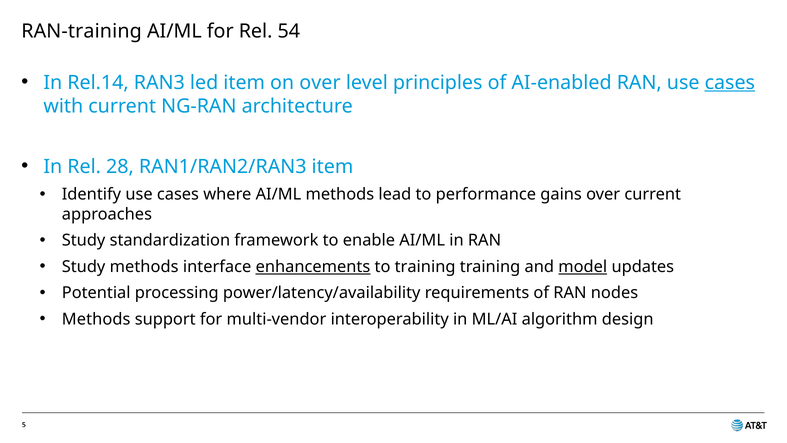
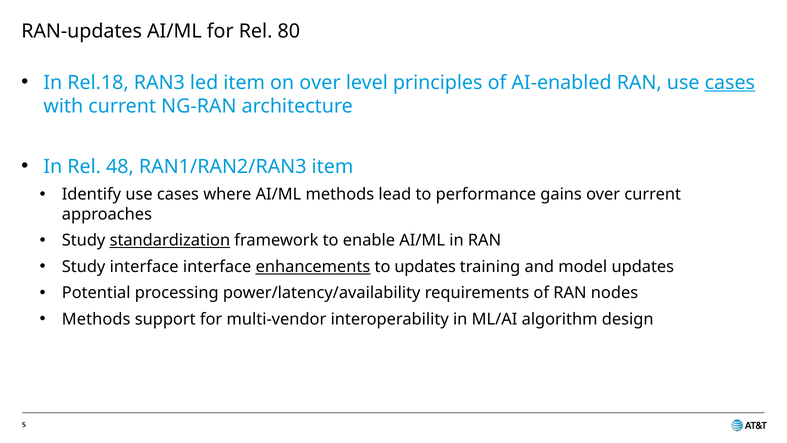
RAN-training: RAN-training -> RAN-updates
54: 54 -> 80
Rel.14: Rel.14 -> Rel.18
28: 28 -> 48
standardization underline: none -> present
Study methods: methods -> interface
to training: training -> updates
model underline: present -> none
